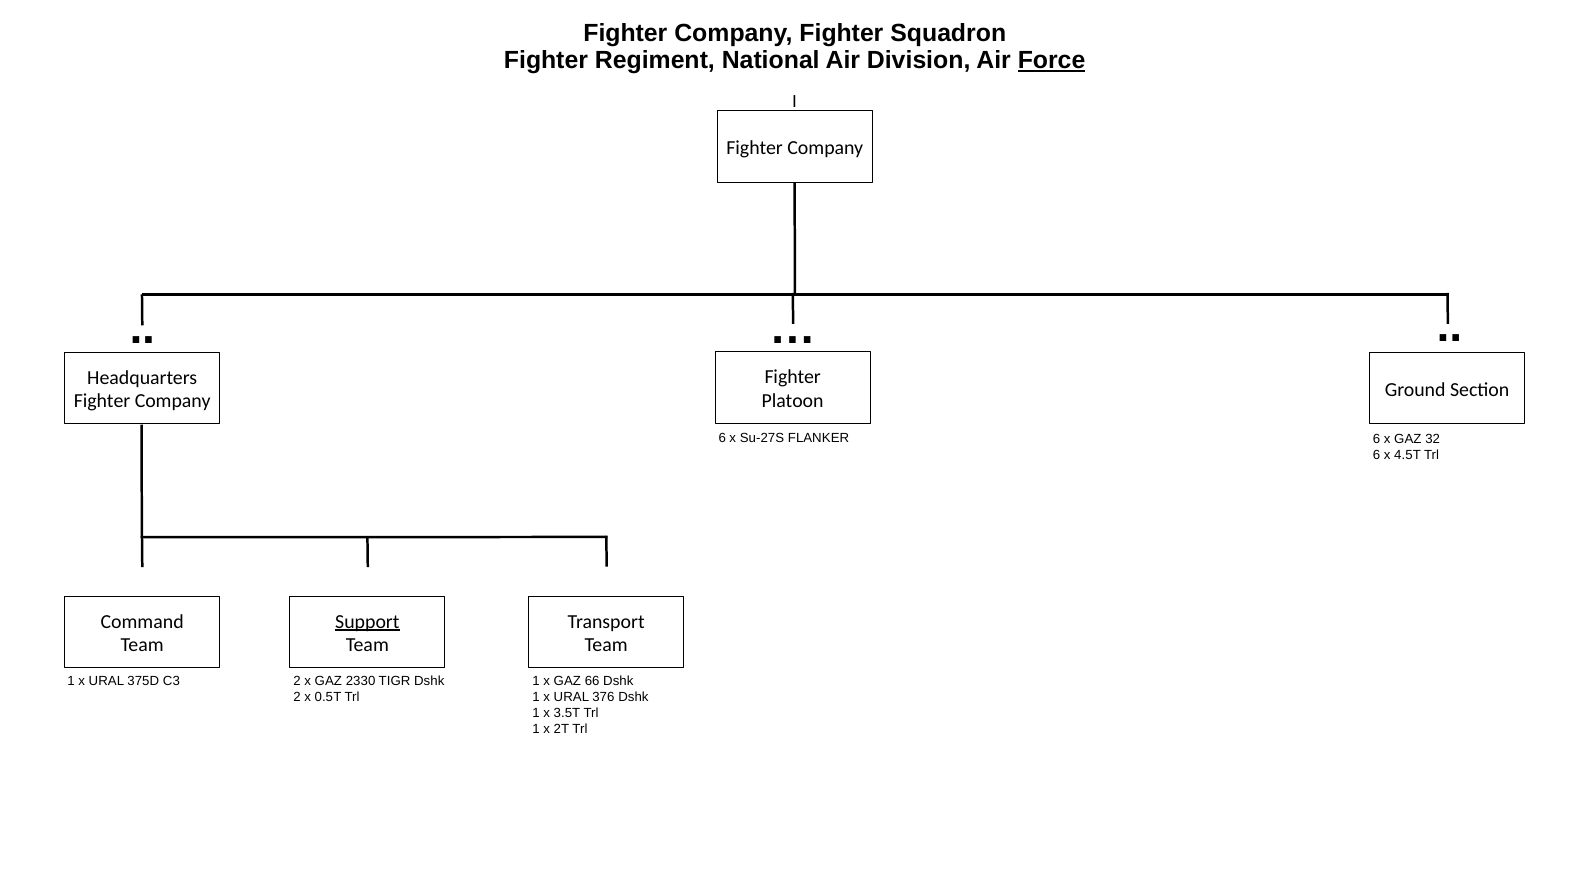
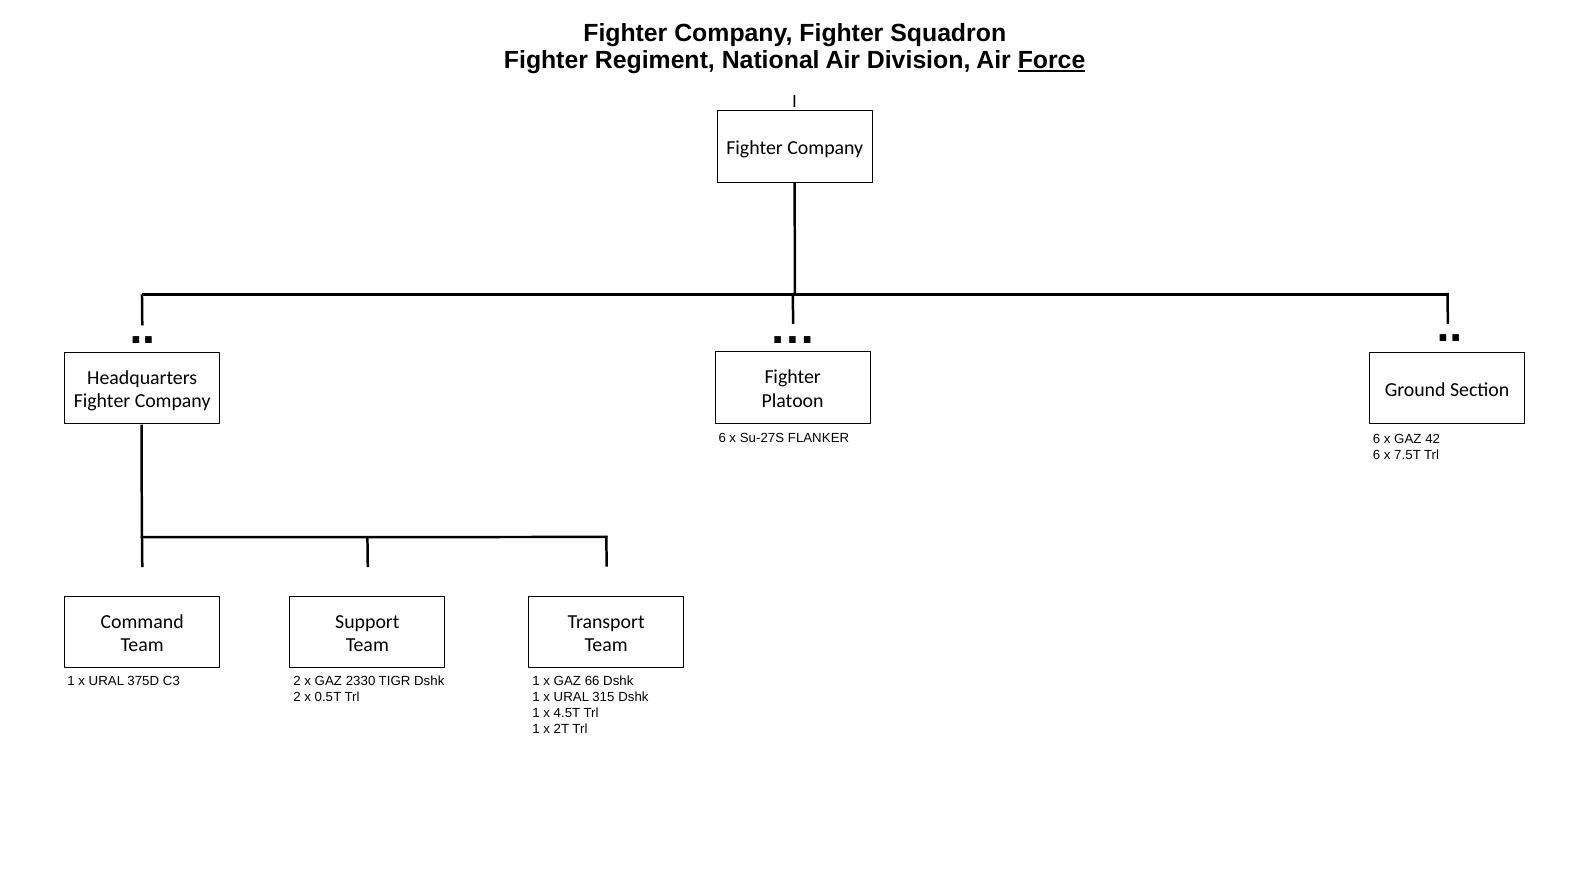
32: 32 -> 42
4.5T: 4.5T -> 7.5T
Support underline: present -> none
376: 376 -> 315
3.5T: 3.5T -> 4.5T
